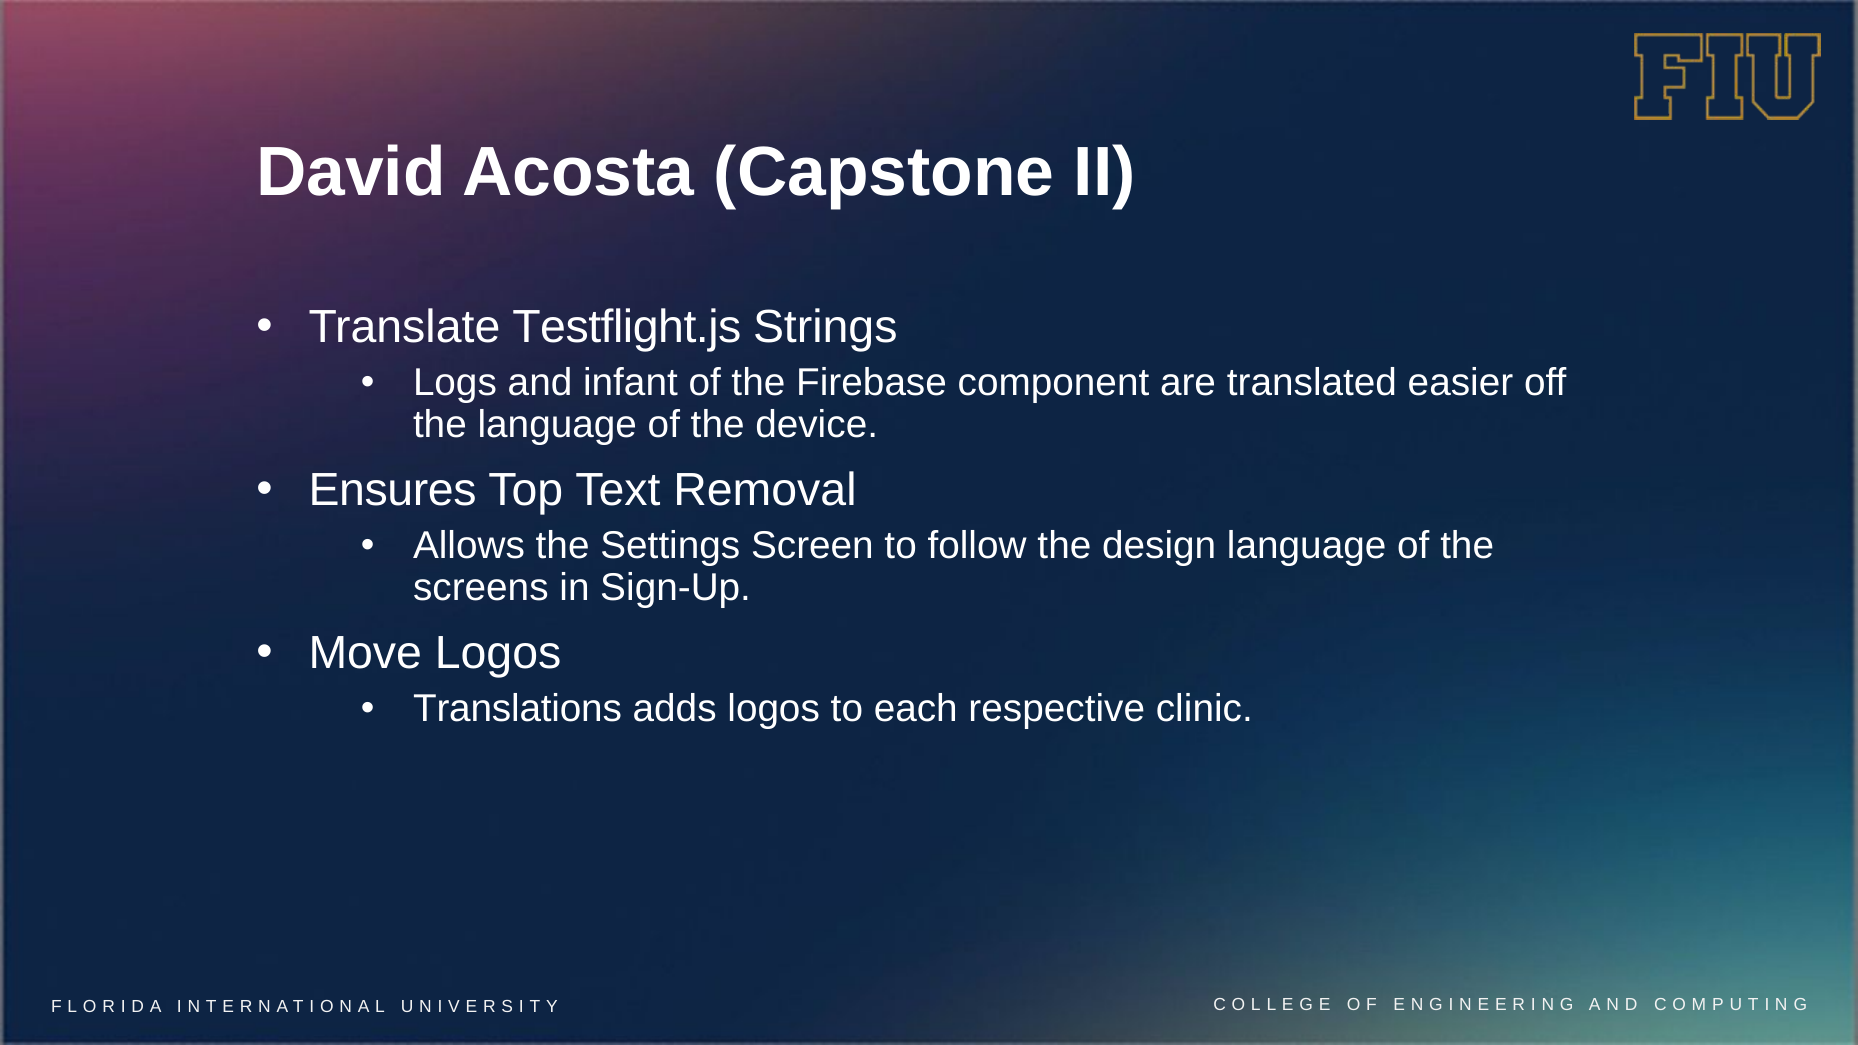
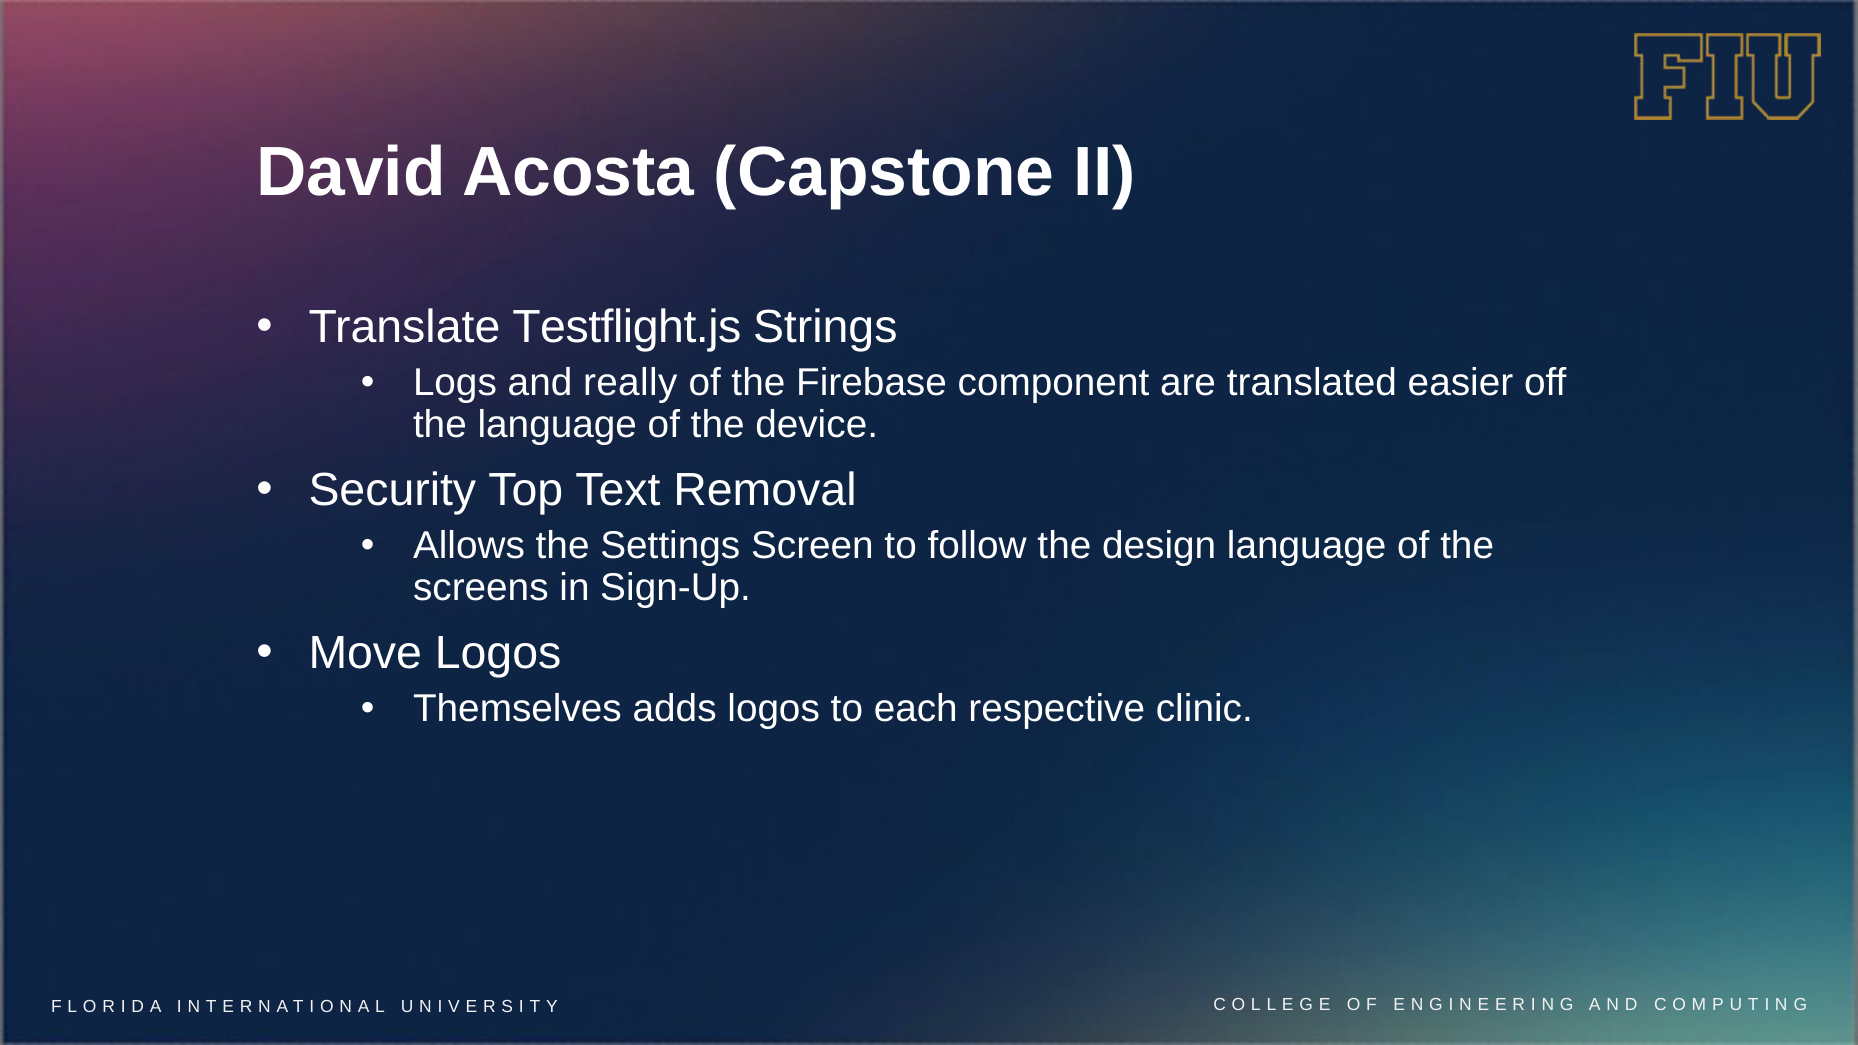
infant: infant -> really
Ensures: Ensures -> Security
Translations: Translations -> Themselves
